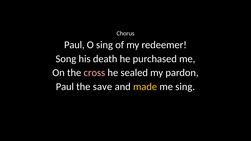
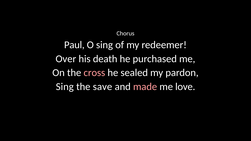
Song: Song -> Over
Paul at (65, 87): Paul -> Sing
made colour: yellow -> pink
me sing: sing -> love
